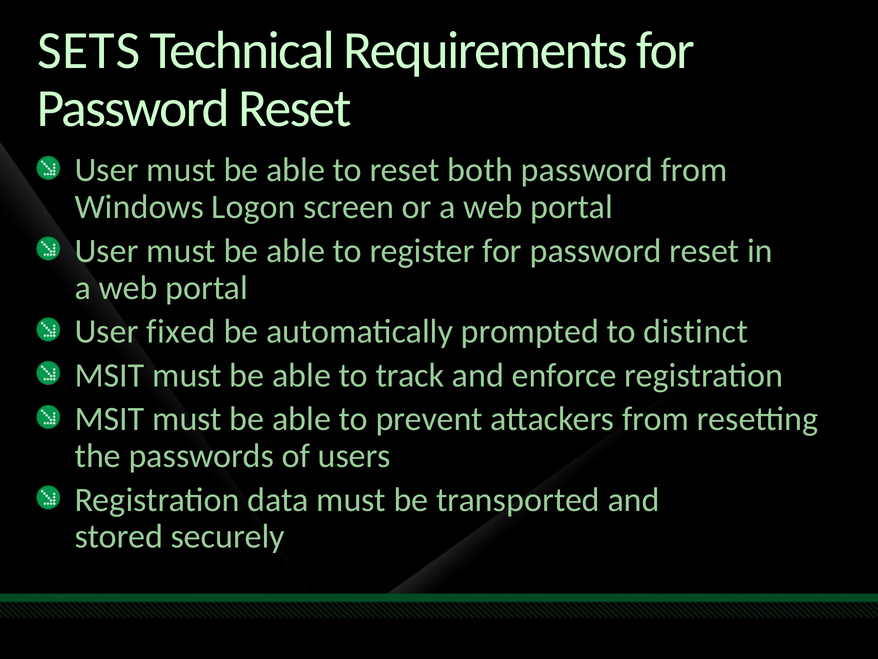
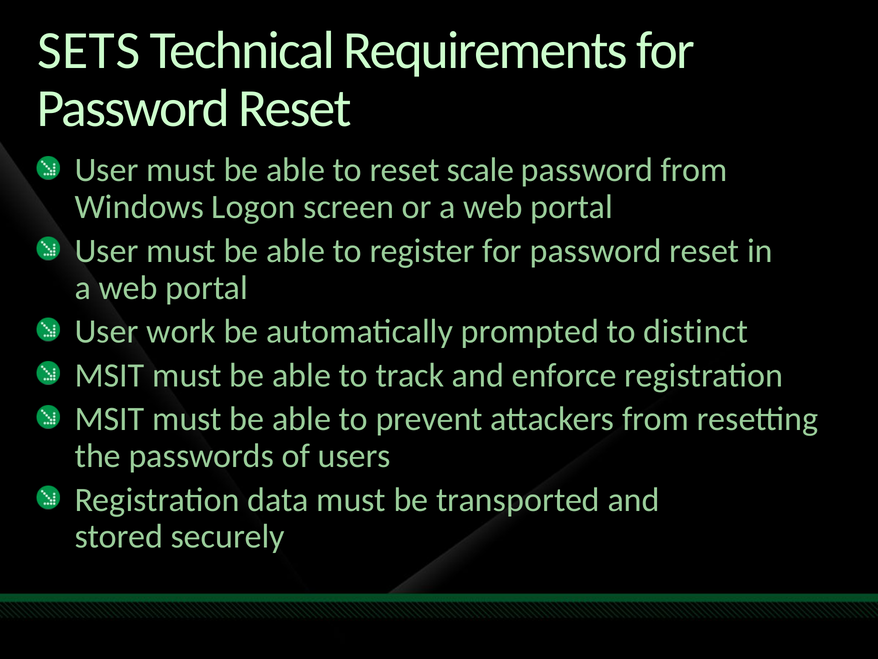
both: both -> scale
fixed: fixed -> work
